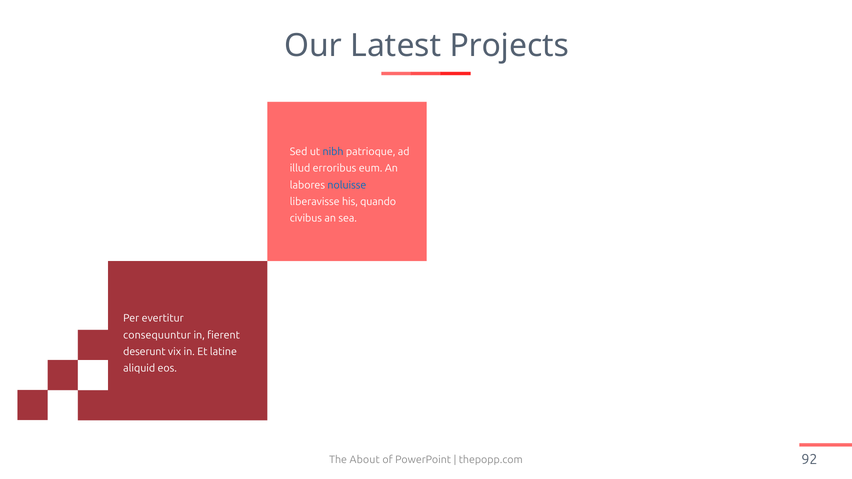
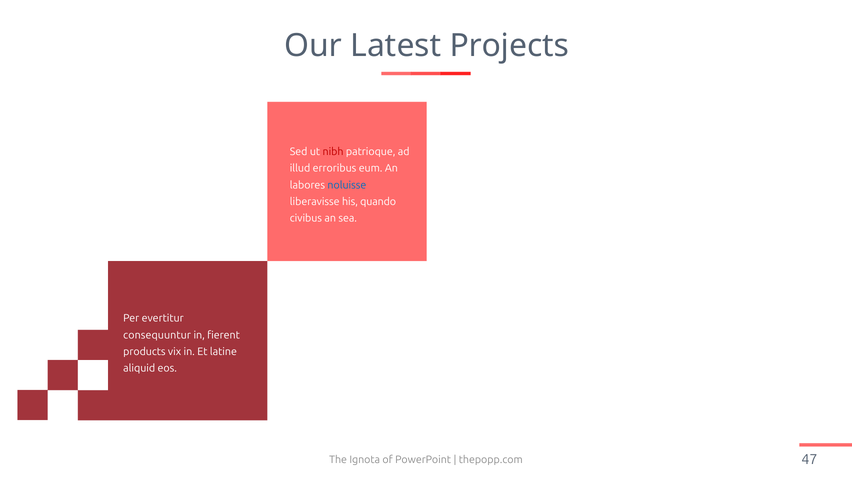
nibh colour: blue -> red
deserunt: deserunt -> products
About: About -> Ignota
92: 92 -> 47
